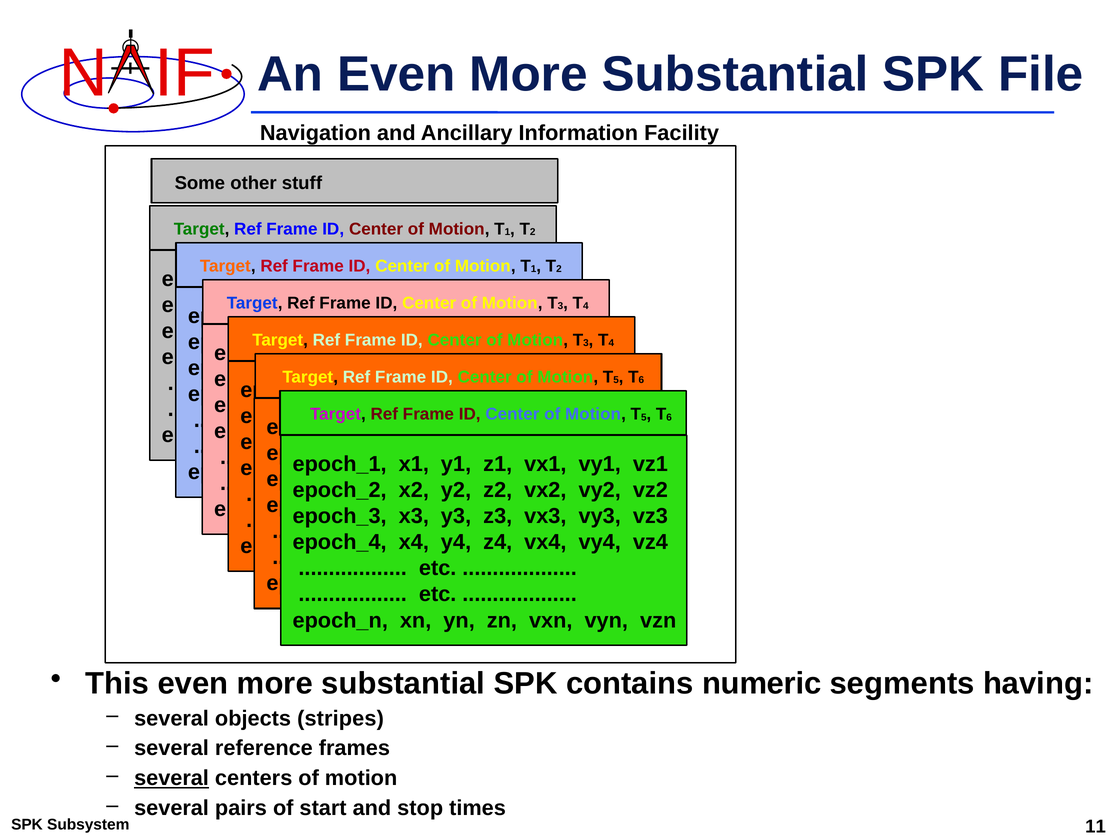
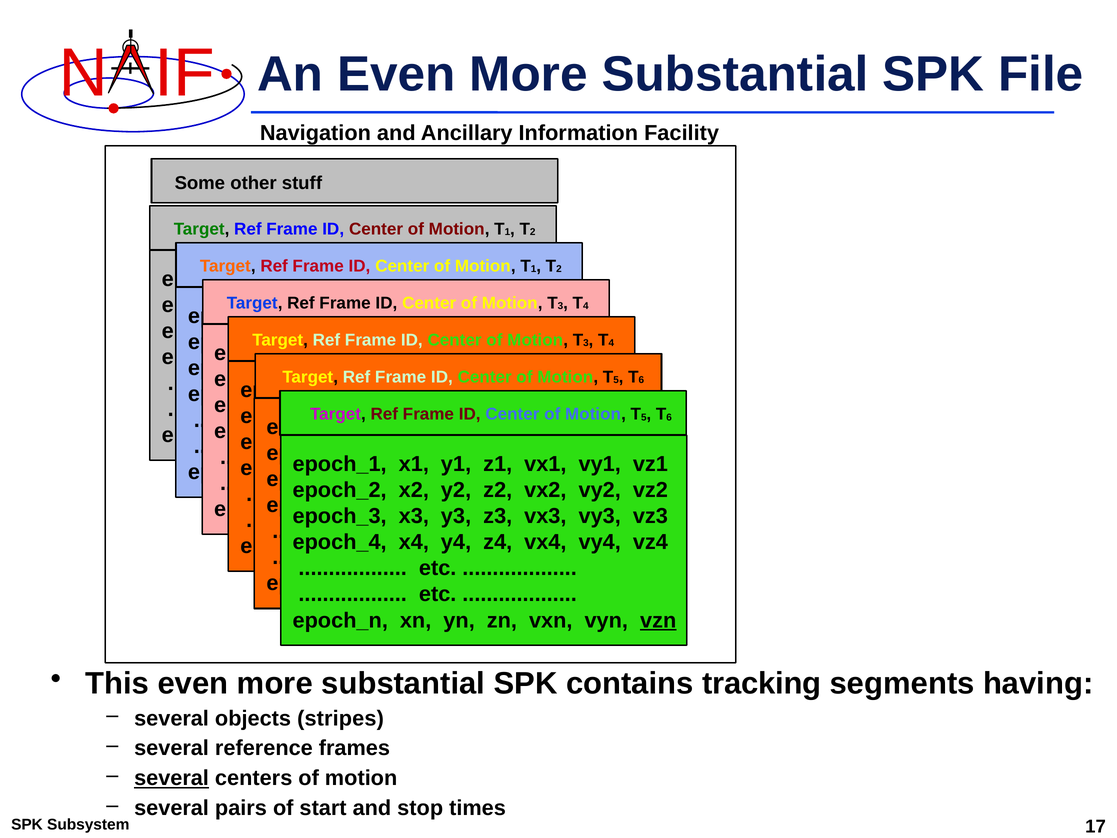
vzn at (658, 620) underline: none -> present
numeric: numeric -> tracking
11: 11 -> 17
